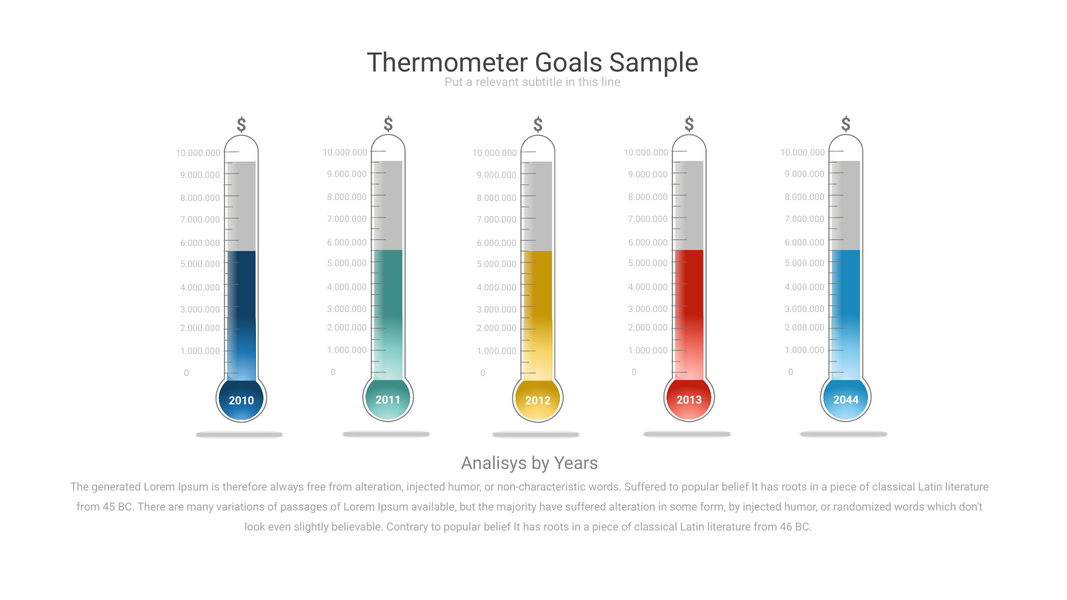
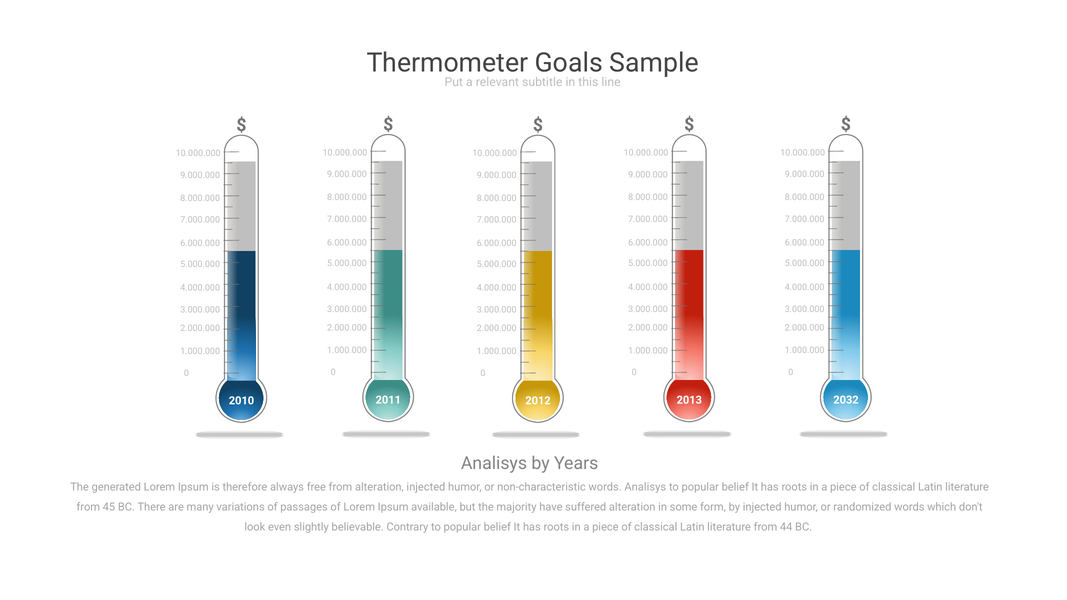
2044: 2044 -> 2032
words Suffered: Suffered -> Analisys
46: 46 -> 44
